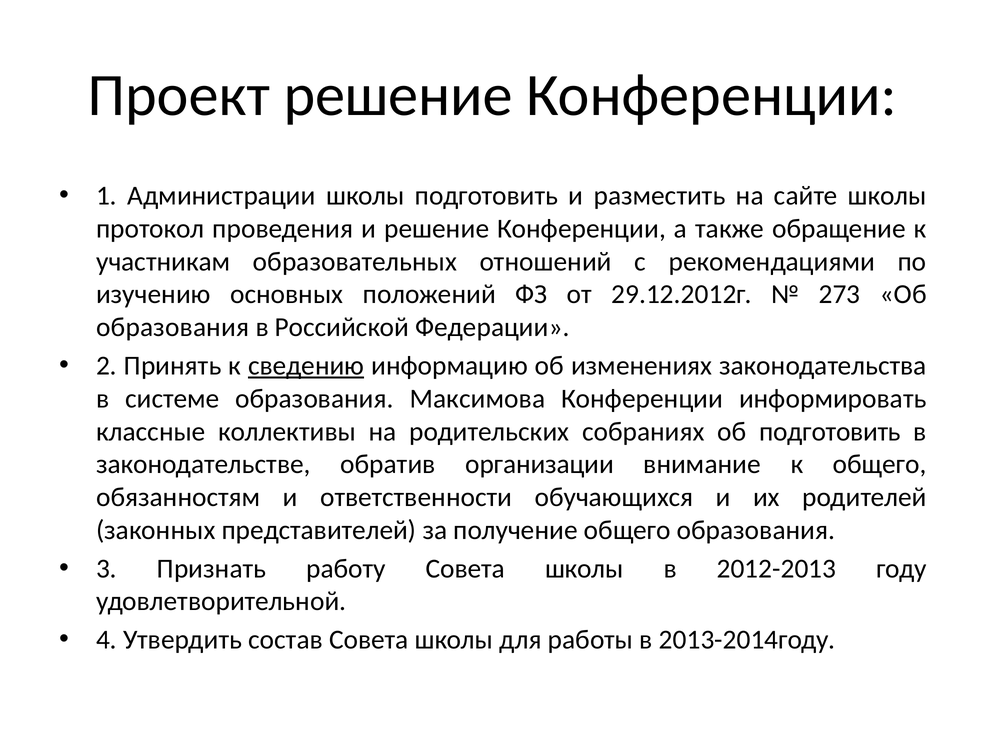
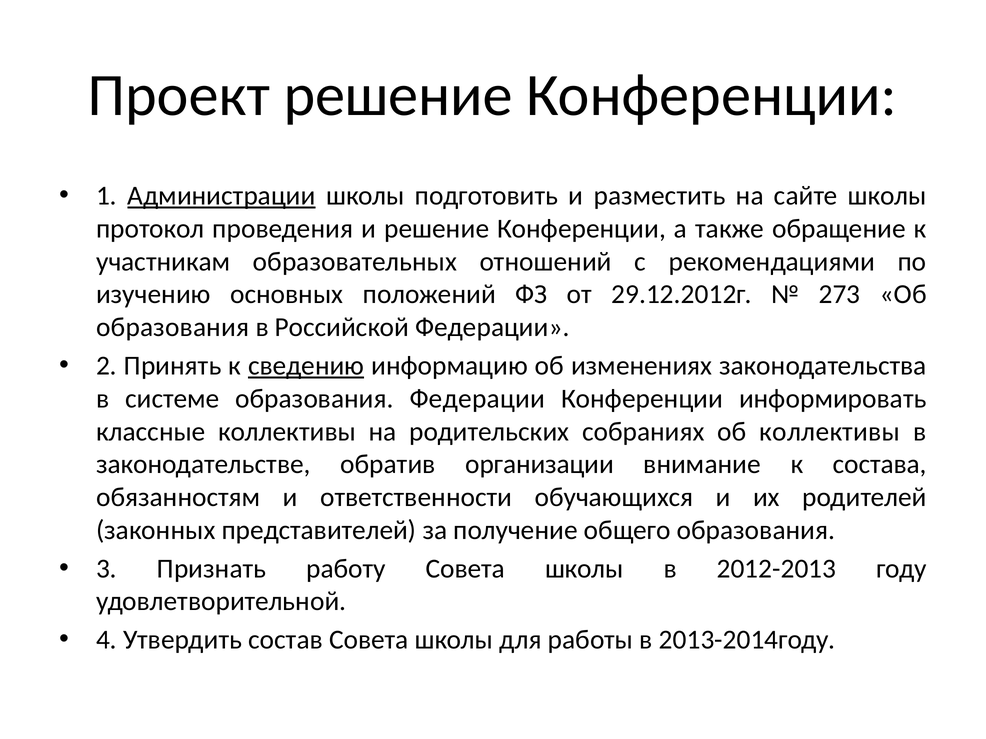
Администрации underline: none -> present
образования Максимова: Максимова -> Федерации
об подготовить: подготовить -> коллективы
к общего: общего -> состава
